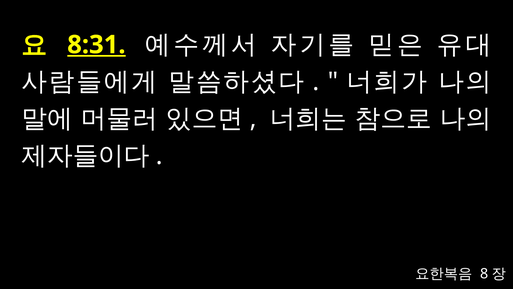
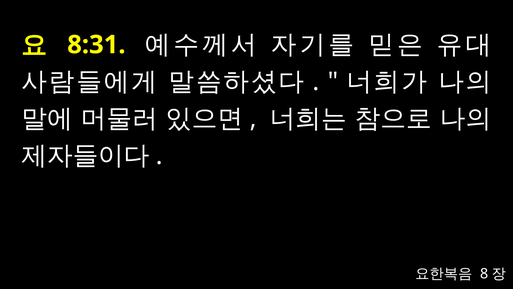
8:31 underline: present -> none
